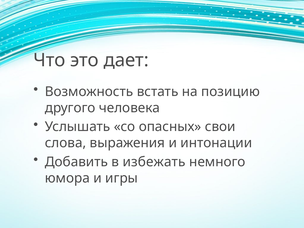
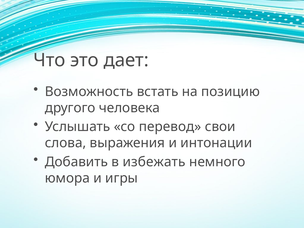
опасных: опасных -> перевод
